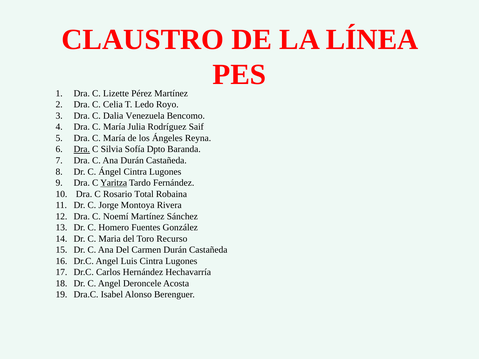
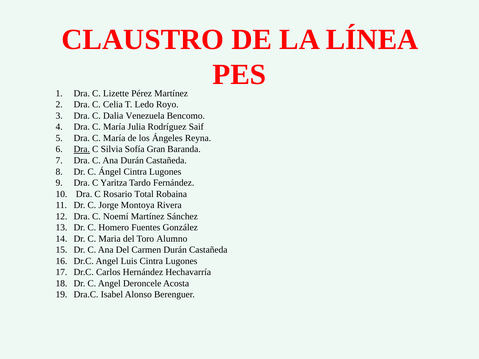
Dpto: Dpto -> Gran
Yaritza underline: present -> none
Recurso: Recurso -> Alumno
